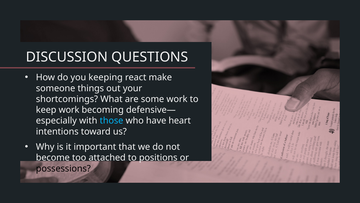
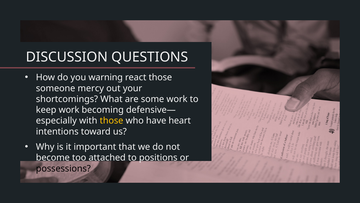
keeping: keeping -> warning
react make: make -> those
things: things -> mercy
those at (112, 120) colour: light blue -> yellow
